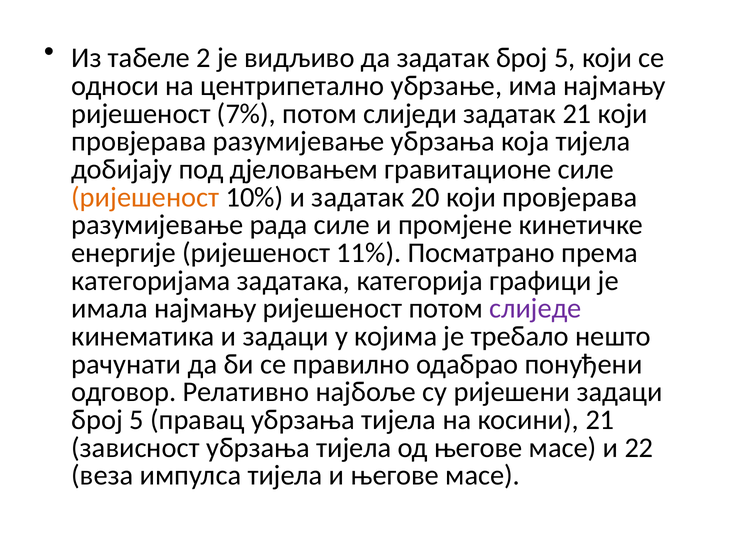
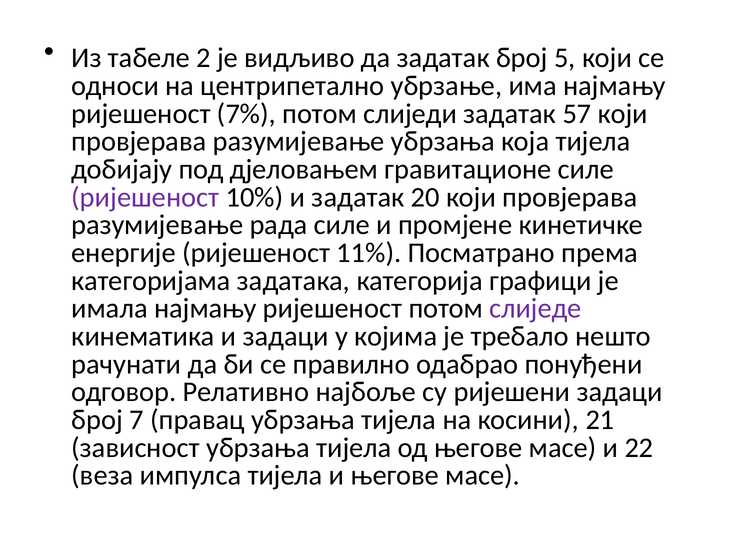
задатак 21: 21 -> 57
ријешеност at (145, 197) colour: orange -> purple
5 at (136, 420): 5 -> 7
